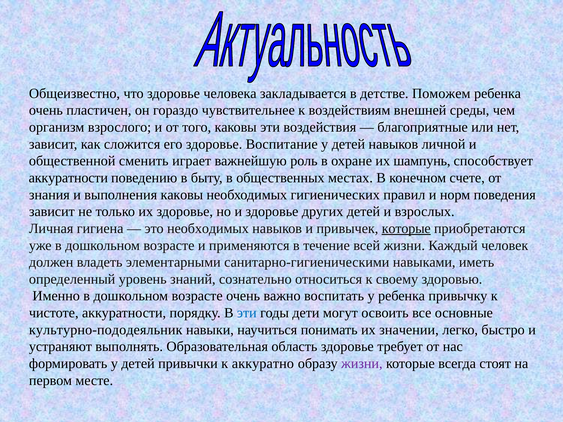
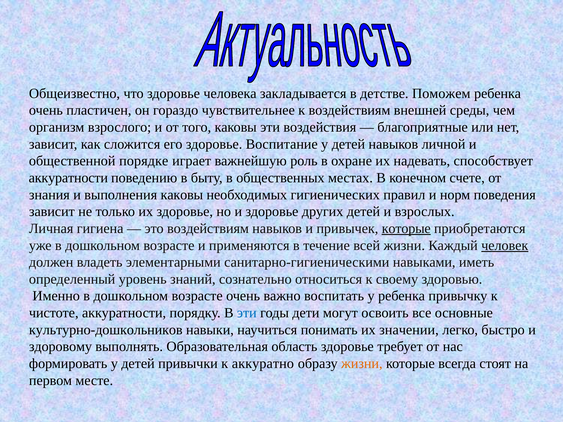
сменить: сменить -> порядке
шампунь: шампунь -> надевать
это необходимых: необходимых -> воздействиям
человек underline: none -> present
культурно-пододеяльник: культурно-пододеяльник -> культурно-дошкольников
устраняют: устраняют -> здоровому
жизни at (362, 364) colour: purple -> orange
